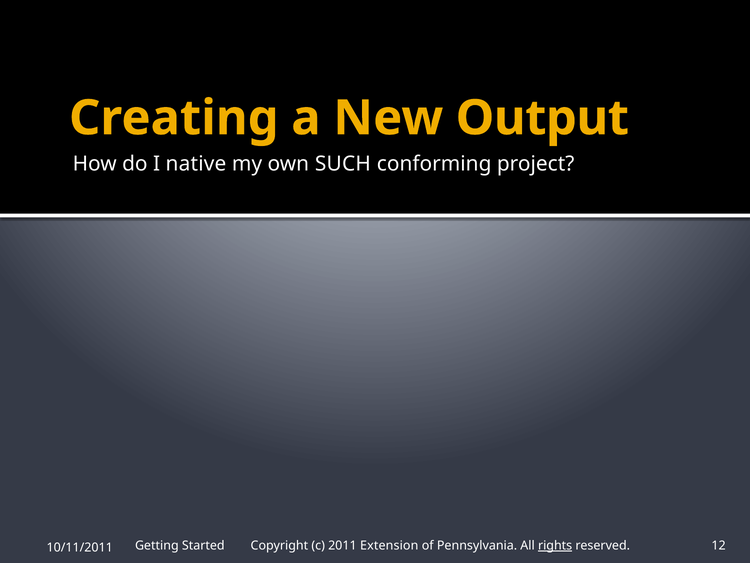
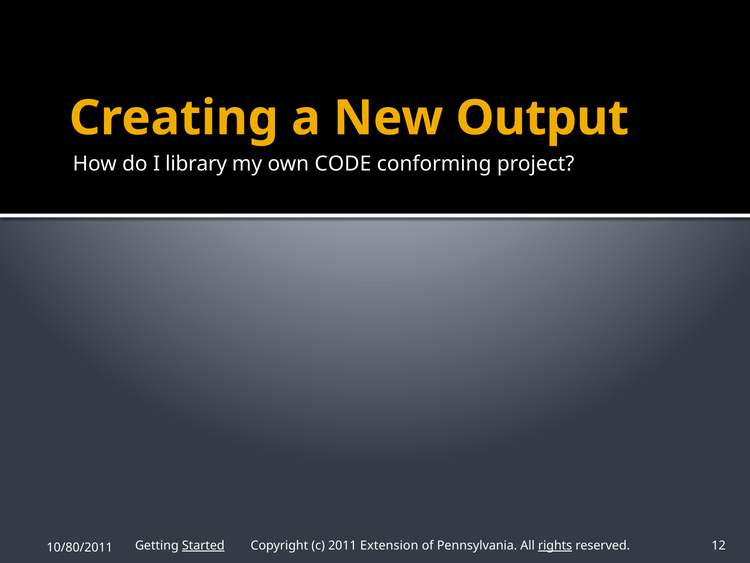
native: native -> library
SUCH: SUCH -> CODE
Started underline: none -> present
10/11/2011: 10/11/2011 -> 10/80/2011
